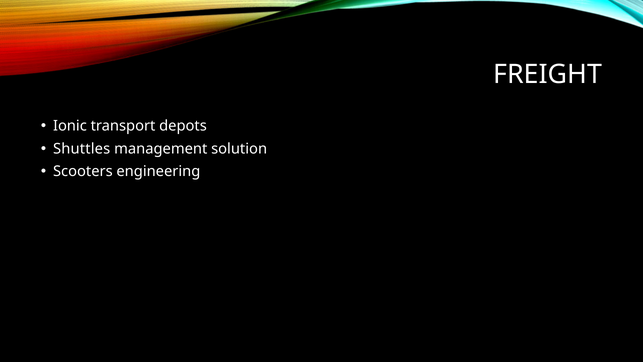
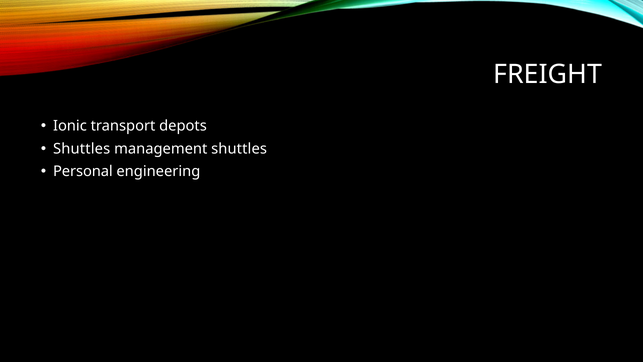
management solution: solution -> shuttles
Scooters: Scooters -> Personal
